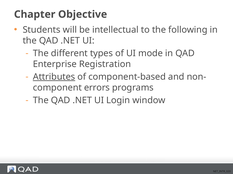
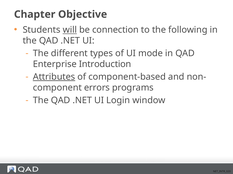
will underline: none -> present
intellectual: intellectual -> connection
Registration: Registration -> Introduction
